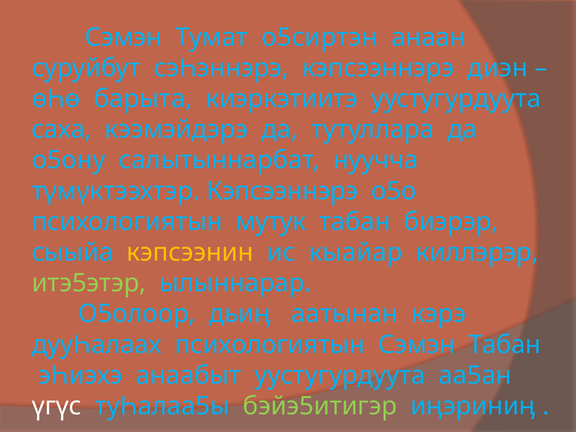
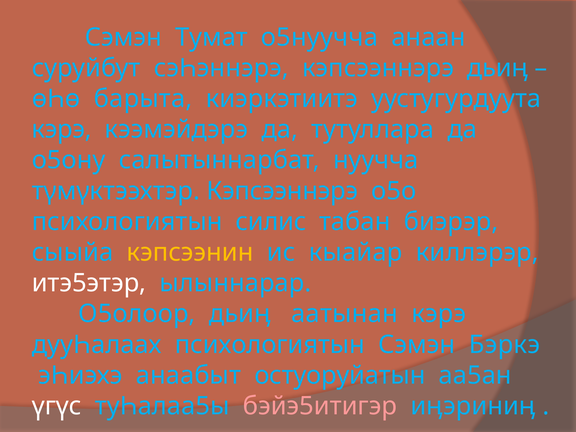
о5сиртэн: о5сиртэн -> о5нуучча
кэпсээннэрэ диэн: диэн -> дьиӊ
саха at (62, 129): саха -> кэрэ
мутук: мутук -> силис
итэ5этэр colour: light green -> white
Сэмэн Табан: Табан -> Бэркэ
анаабыт уустугурдуута: уустугурдуута -> остуоруйатын
бэйэ5итигэр colour: light green -> pink
